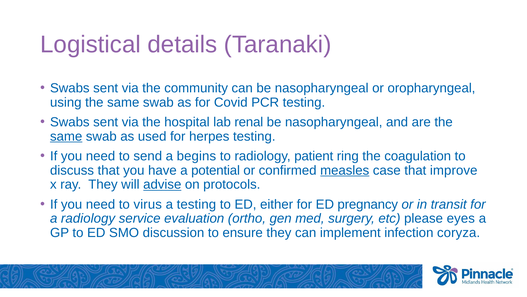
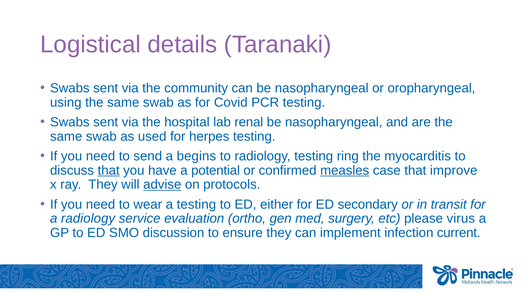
same at (66, 136) underline: present -> none
radiology patient: patient -> testing
coagulation: coagulation -> myocarditis
that at (109, 170) underline: none -> present
virus: virus -> wear
pregnancy: pregnancy -> secondary
eyes: eyes -> virus
coryza: coryza -> current
